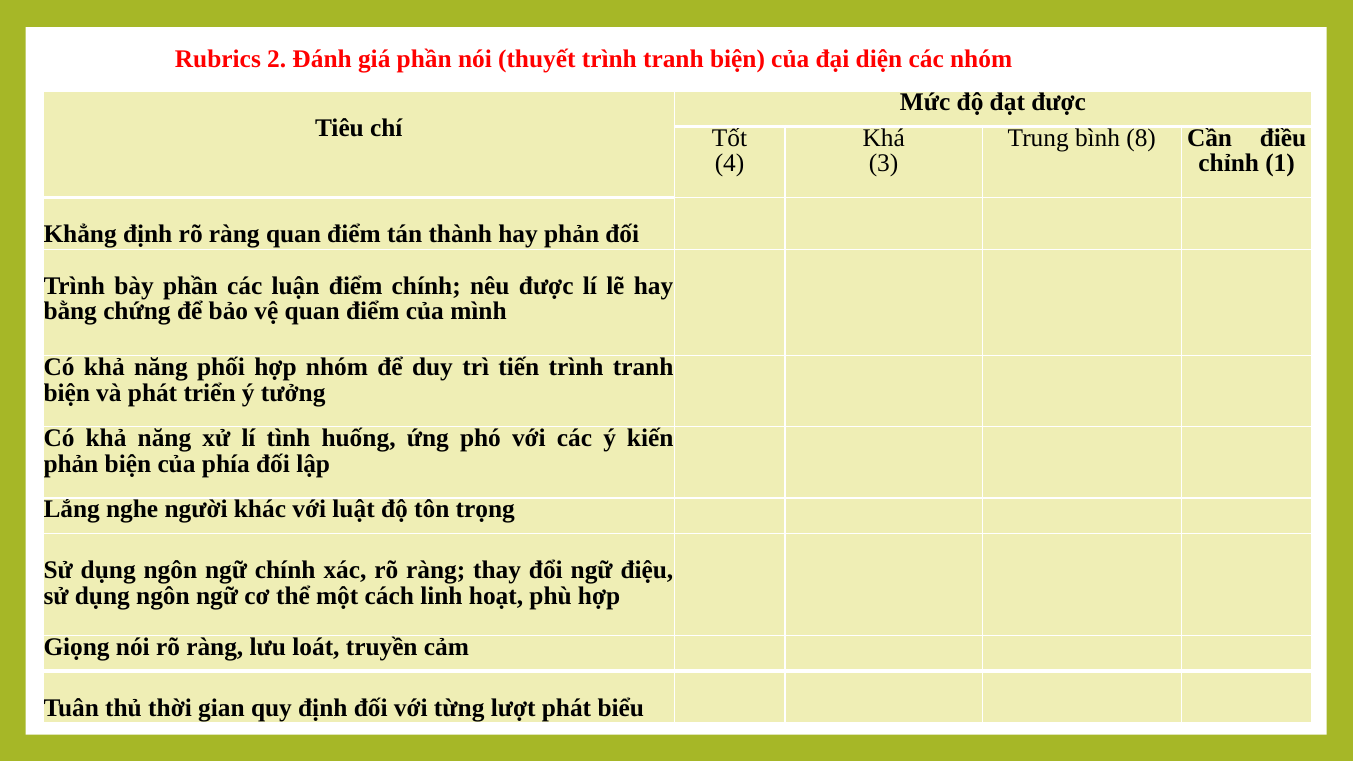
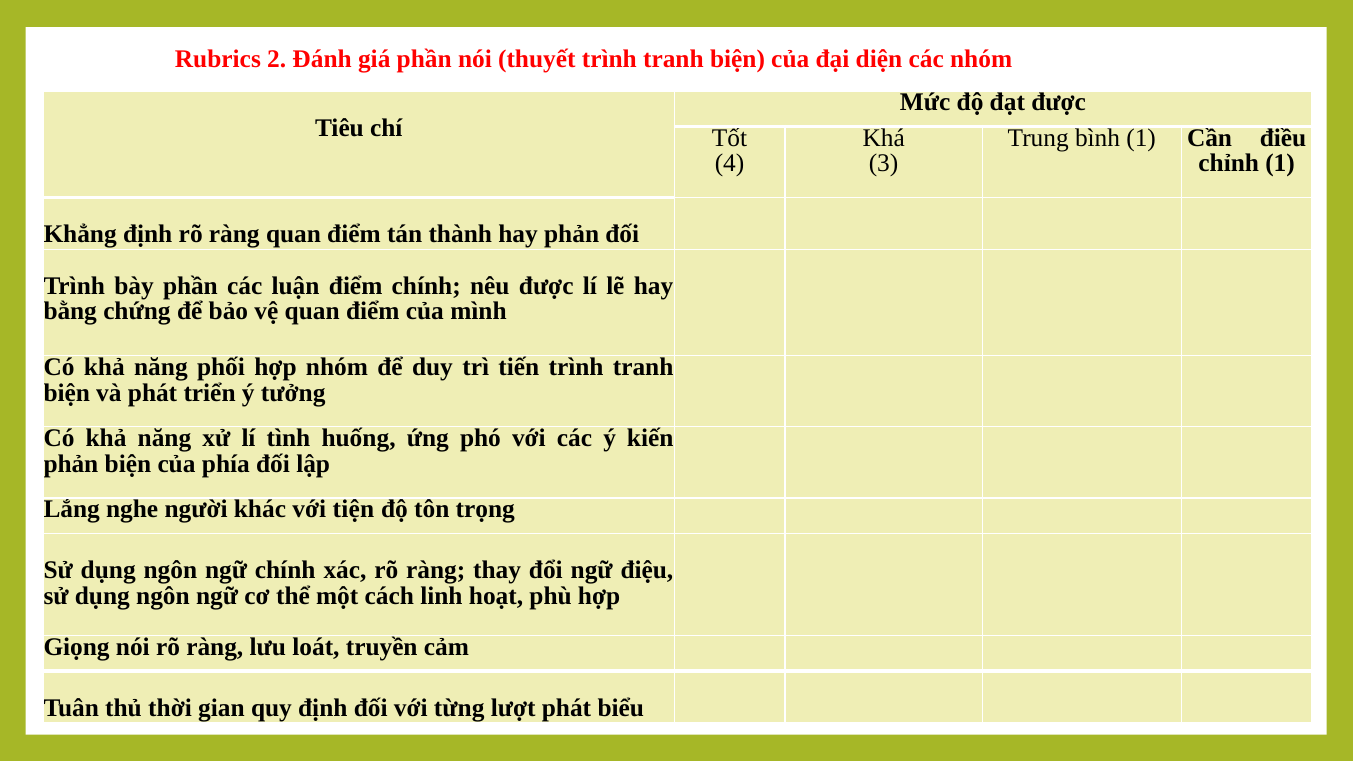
bình 8: 8 -> 1
luật: luật -> tiện
